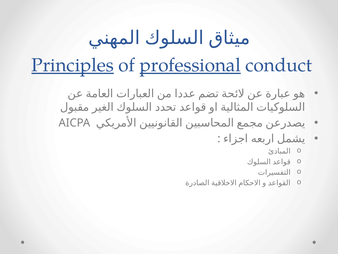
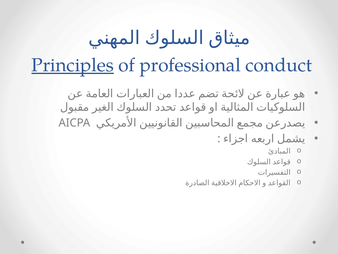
professional underline: present -> none
